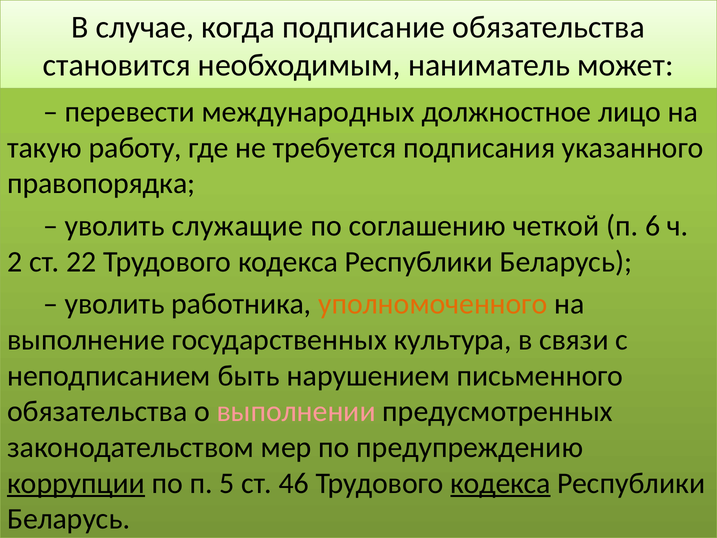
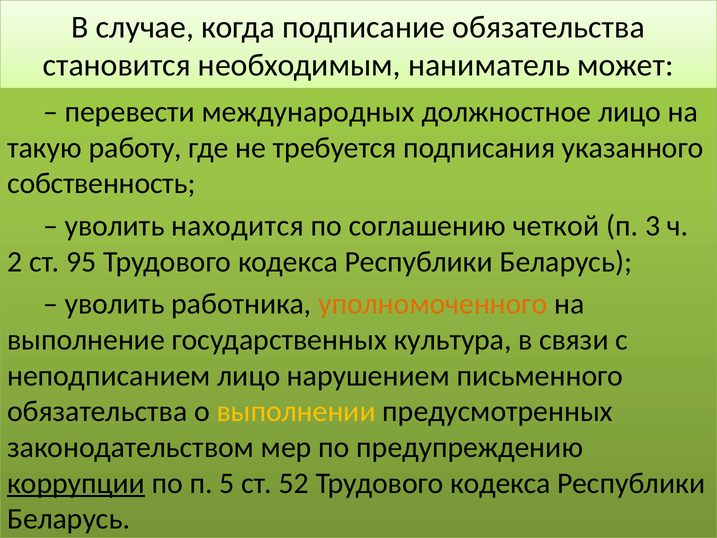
правопорядка: правопорядка -> собственность
служащие: служащие -> находится
6: 6 -> 3
22: 22 -> 95
неподписанием быть: быть -> лицо
выполнении colour: pink -> yellow
46: 46 -> 52
кодекса at (501, 483) underline: present -> none
